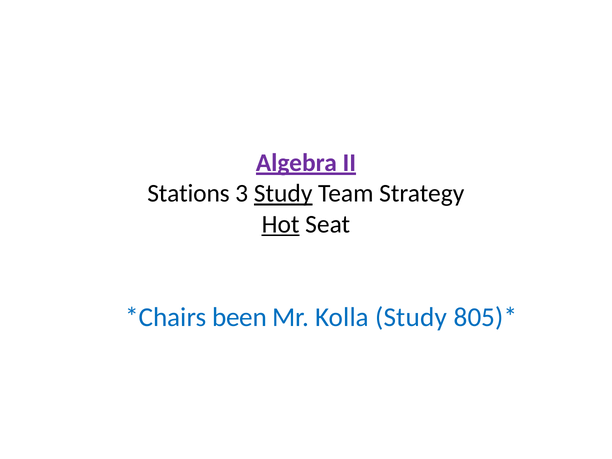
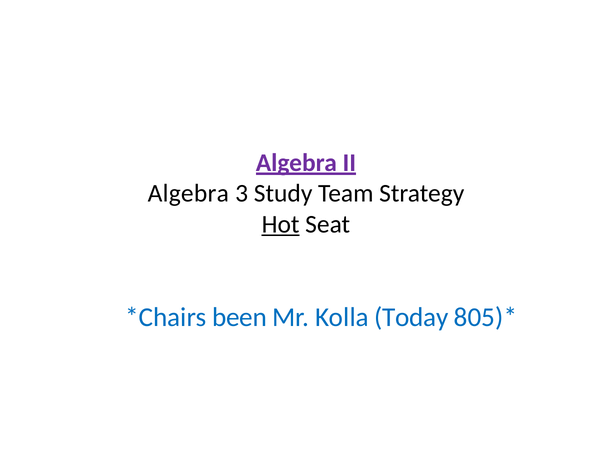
Stations at (188, 194): Stations -> Algebra
Study at (283, 194) underline: present -> none
Kolla Study: Study -> Today
